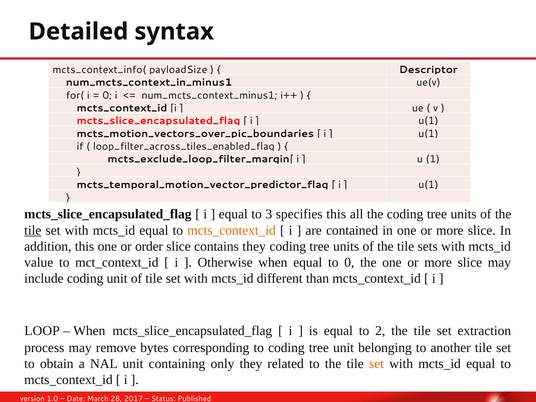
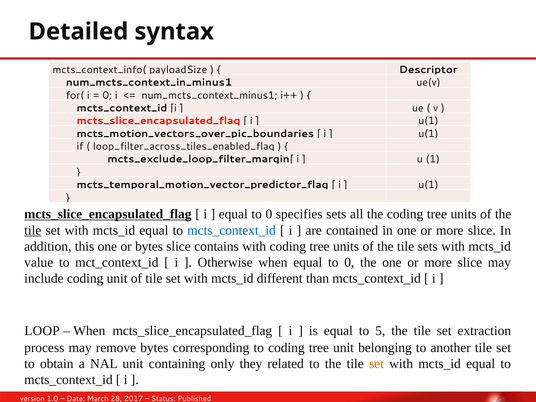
mcts_slice_encapsulated_flag at (108, 214) underline: none -> present
3 at (269, 214): 3 -> 0
specifies this: this -> sets
mcts_context_id at (232, 230) colour: orange -> blue
or order: order -> bytes
contains they: they -> with
2: 2 -> 5
